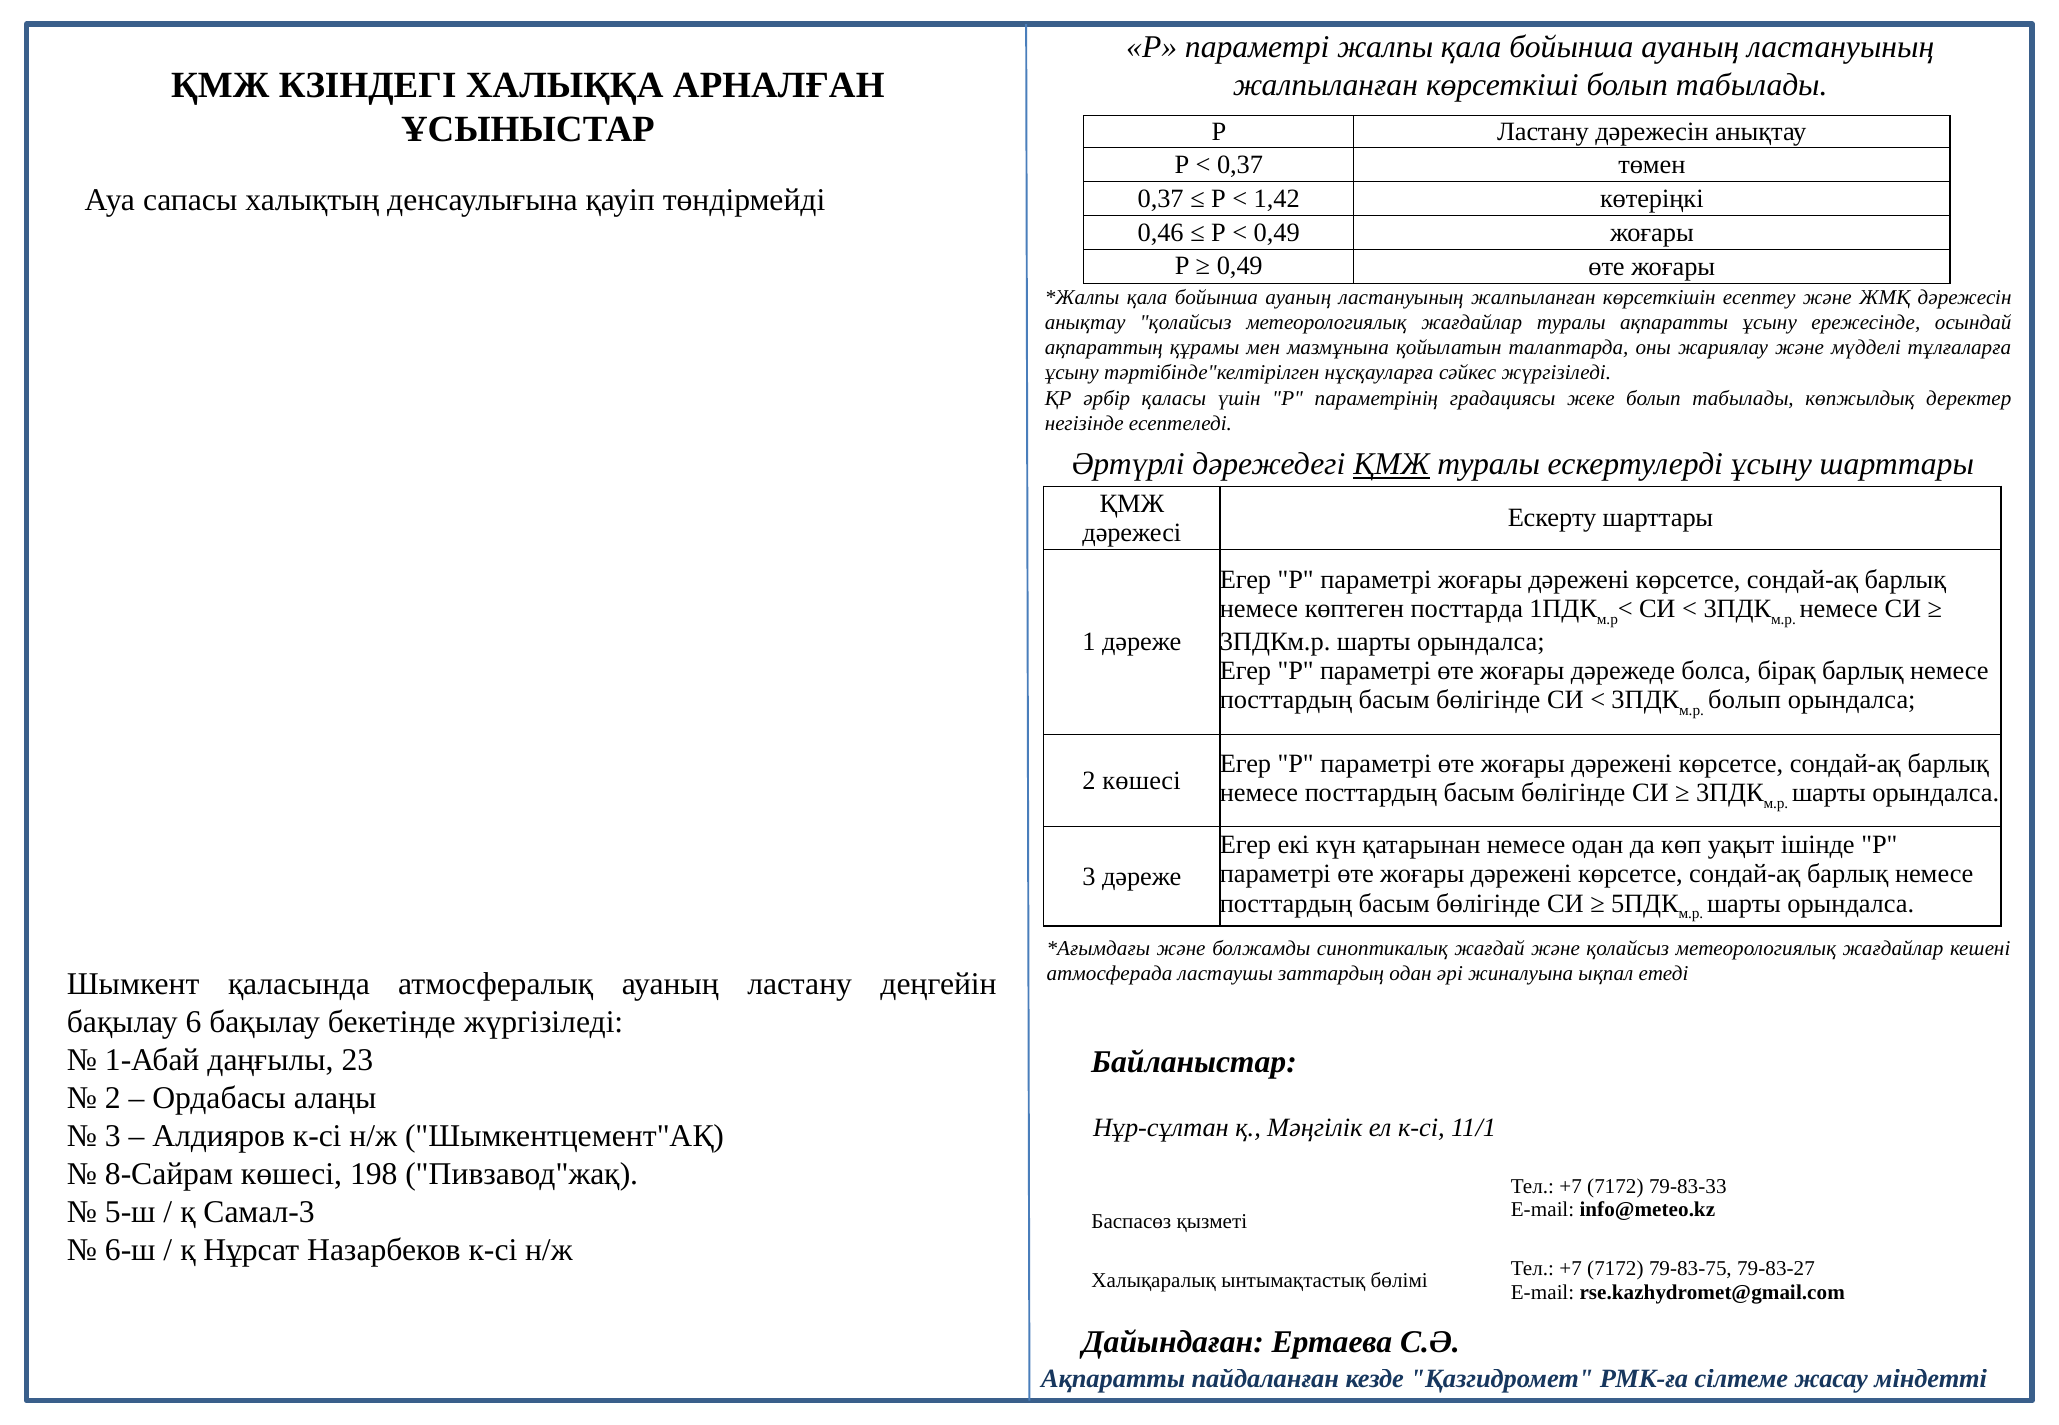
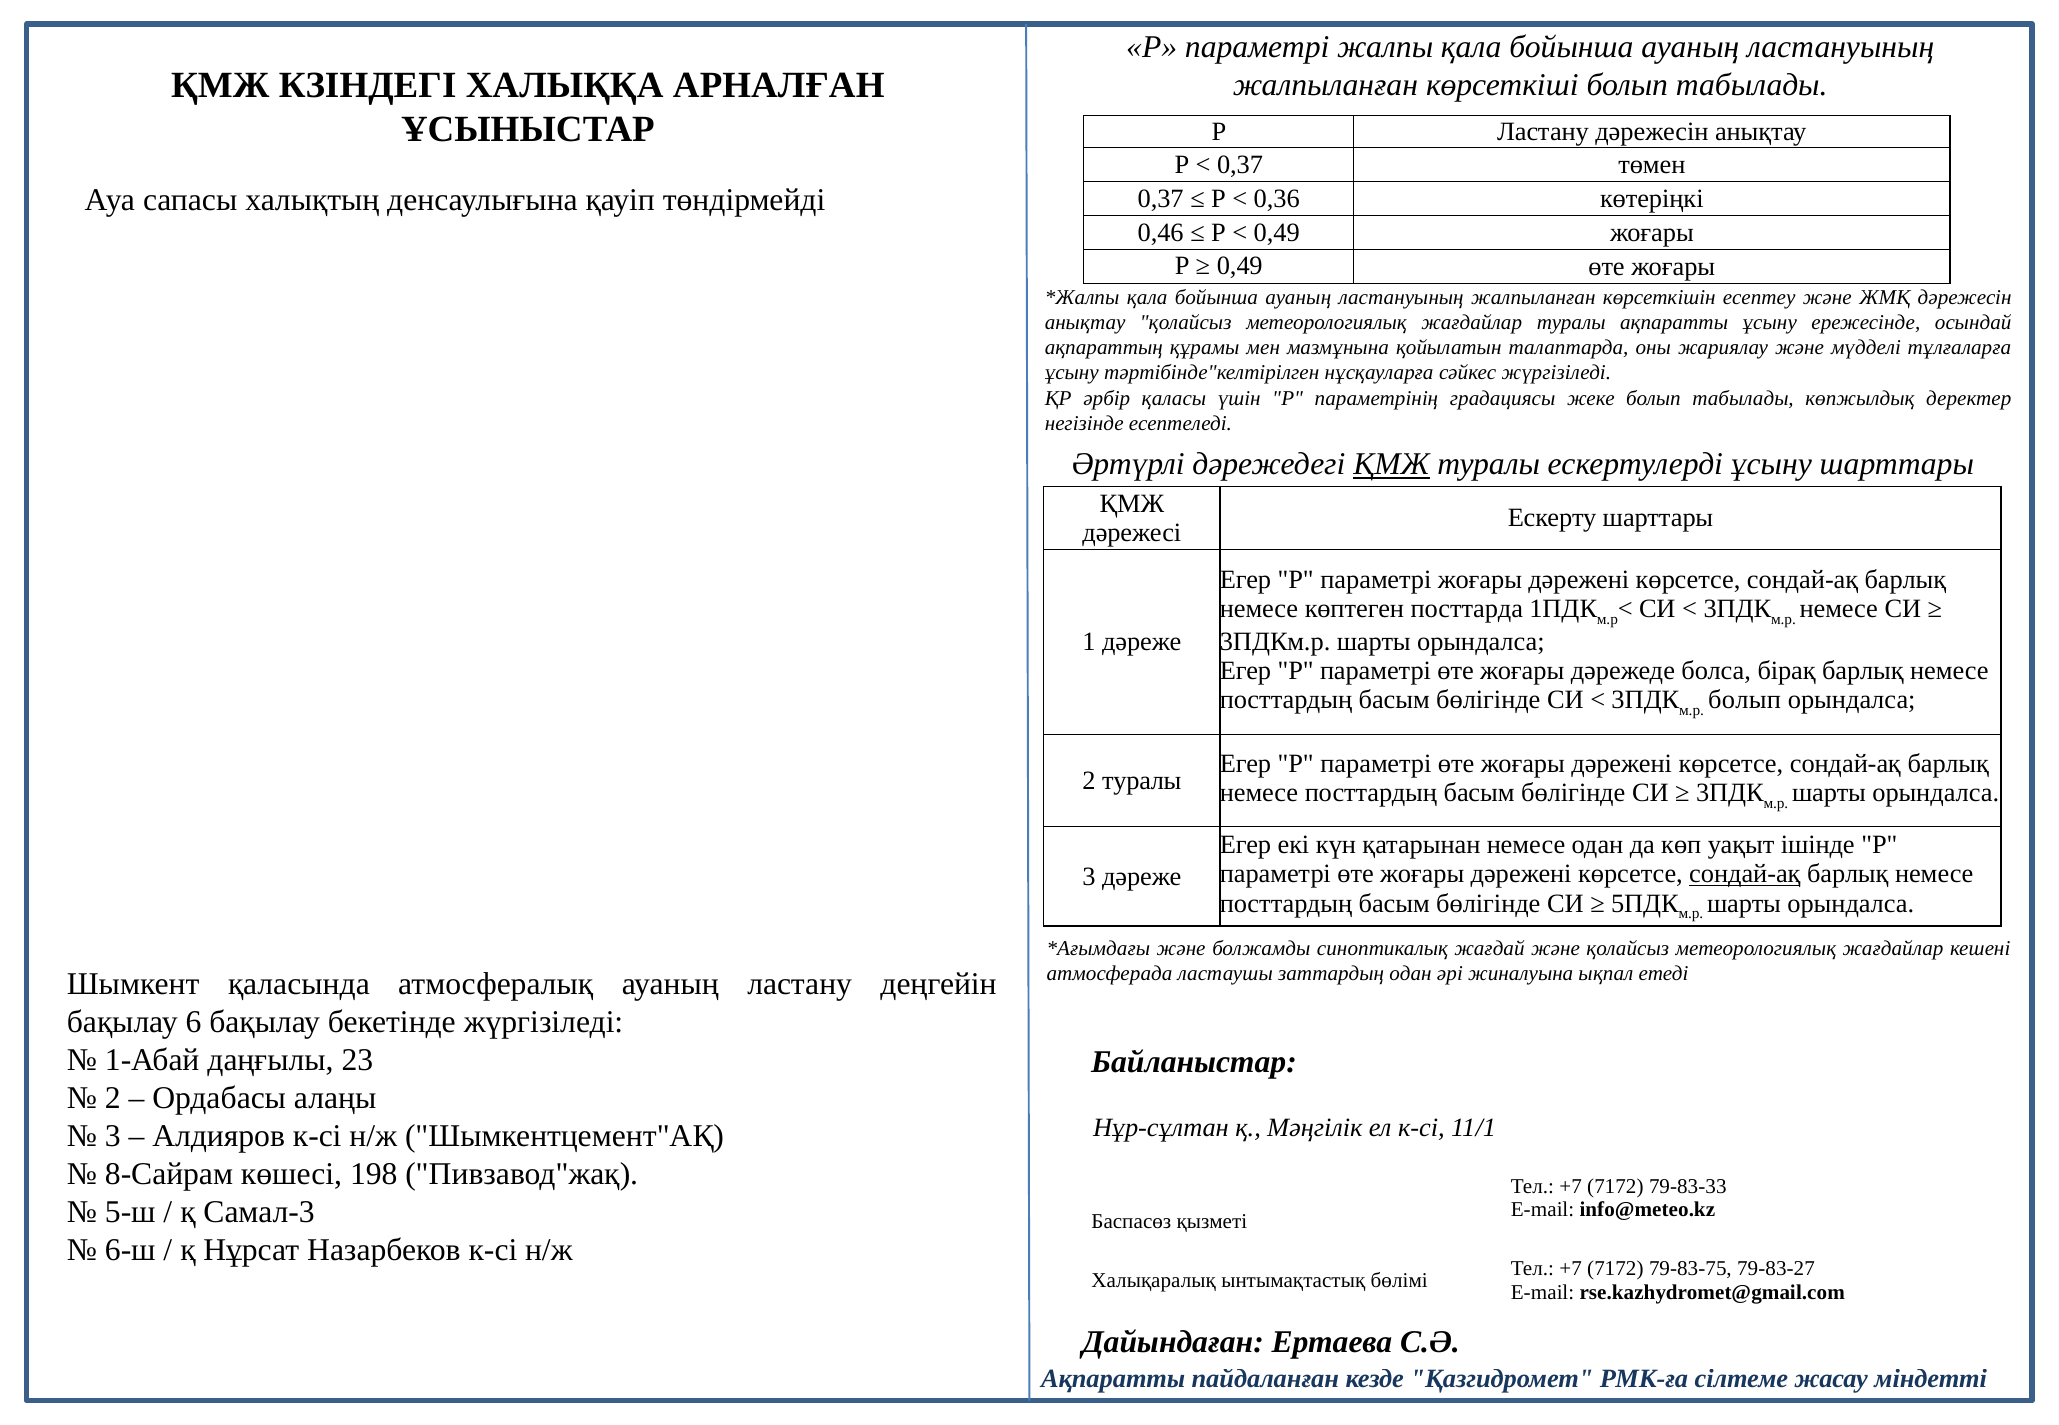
1,42: 1,42 -> 0,36
2 көшесі: көшесі -> туралы
сондай-ақ at (1745, 875) underline: none -> present
